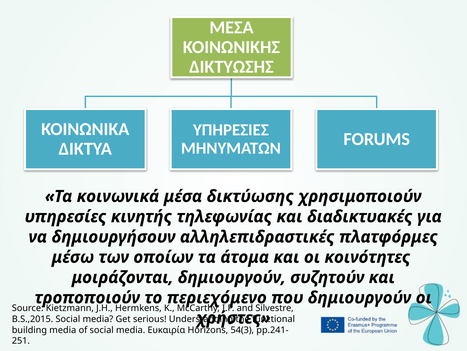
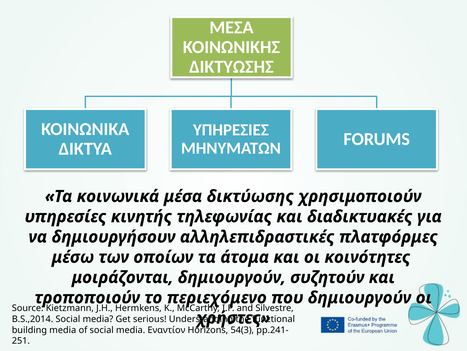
B.S.,2015: B.S.,2015 -> B.S.,2014
Ευκαιρία: Ευκαιρία -> Εναντίον
